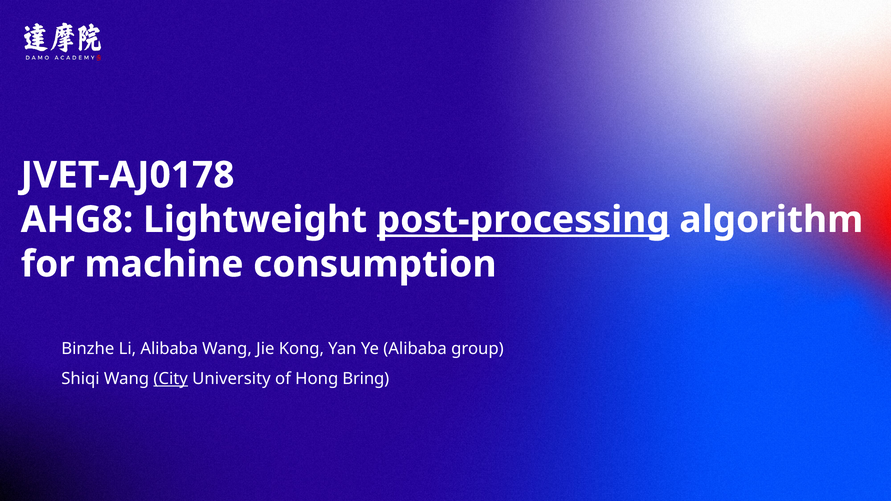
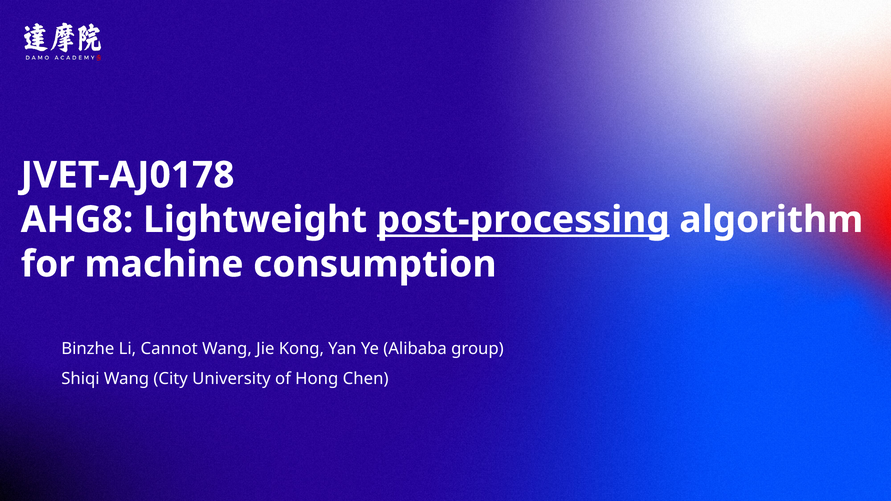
Li Alibaba: Alibaba -> Cannot
City underline: present -> none
Bring: Bring -> Chen
